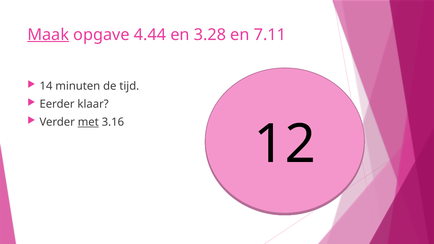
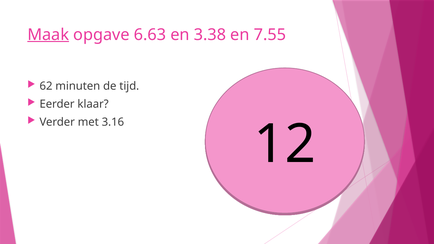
4.44: 4.44 -> 6.63
3.28: 3.28 -> 3.38
7.11: 7.11 -> 7.55
14: 14 -> 62
met underline: present -> none
